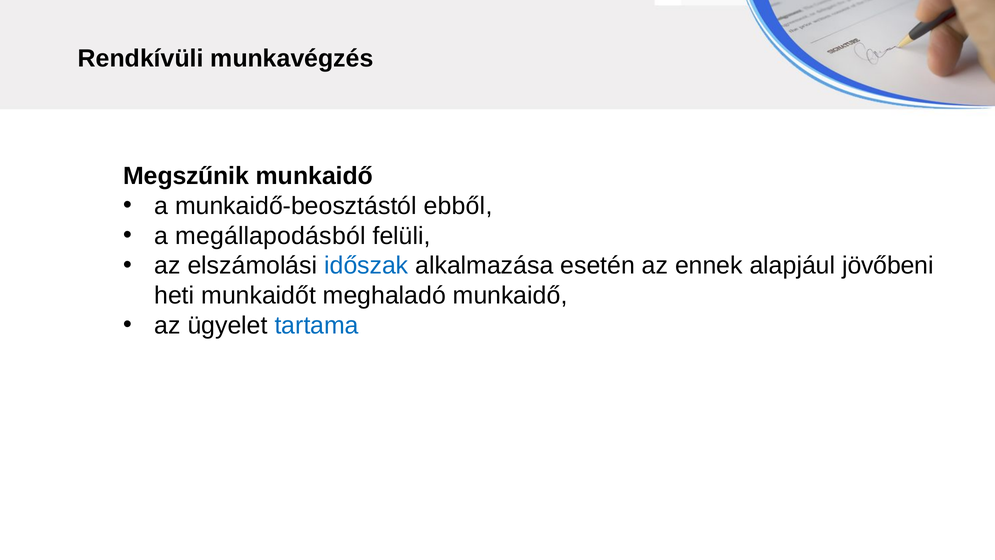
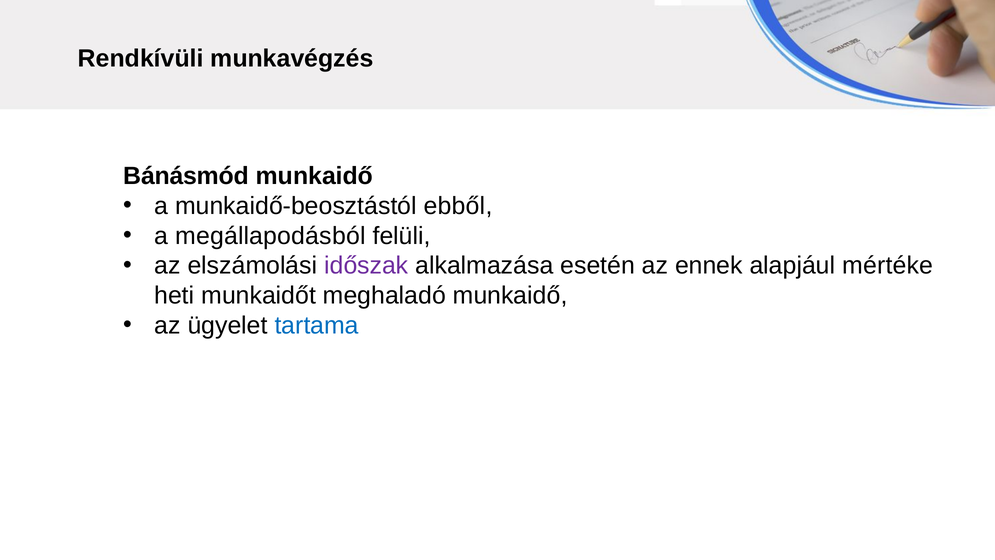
Megszűnik: Megszűnik -> Bánásmód
időszak colour: blue -> purple
jövőbeni: jövőbeni -> mértéke
